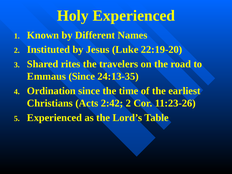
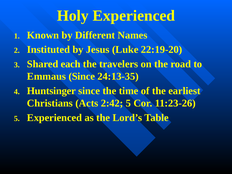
rites: rites -> each
Ordination: Ordination -> Huntsinger
2:42 2: 2 -> 5
